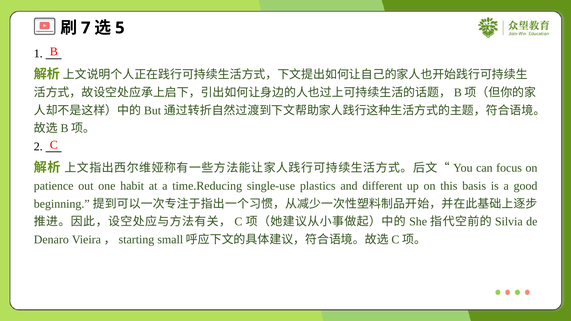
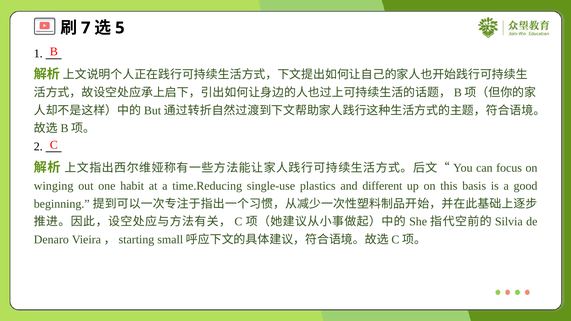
patience: patience -> winging
